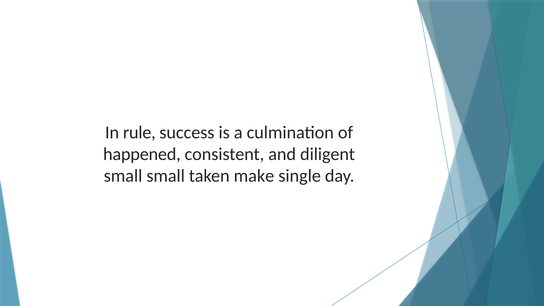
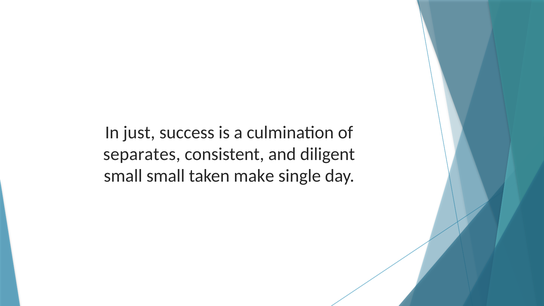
rule: rule -> just
happened: happened -> separates
